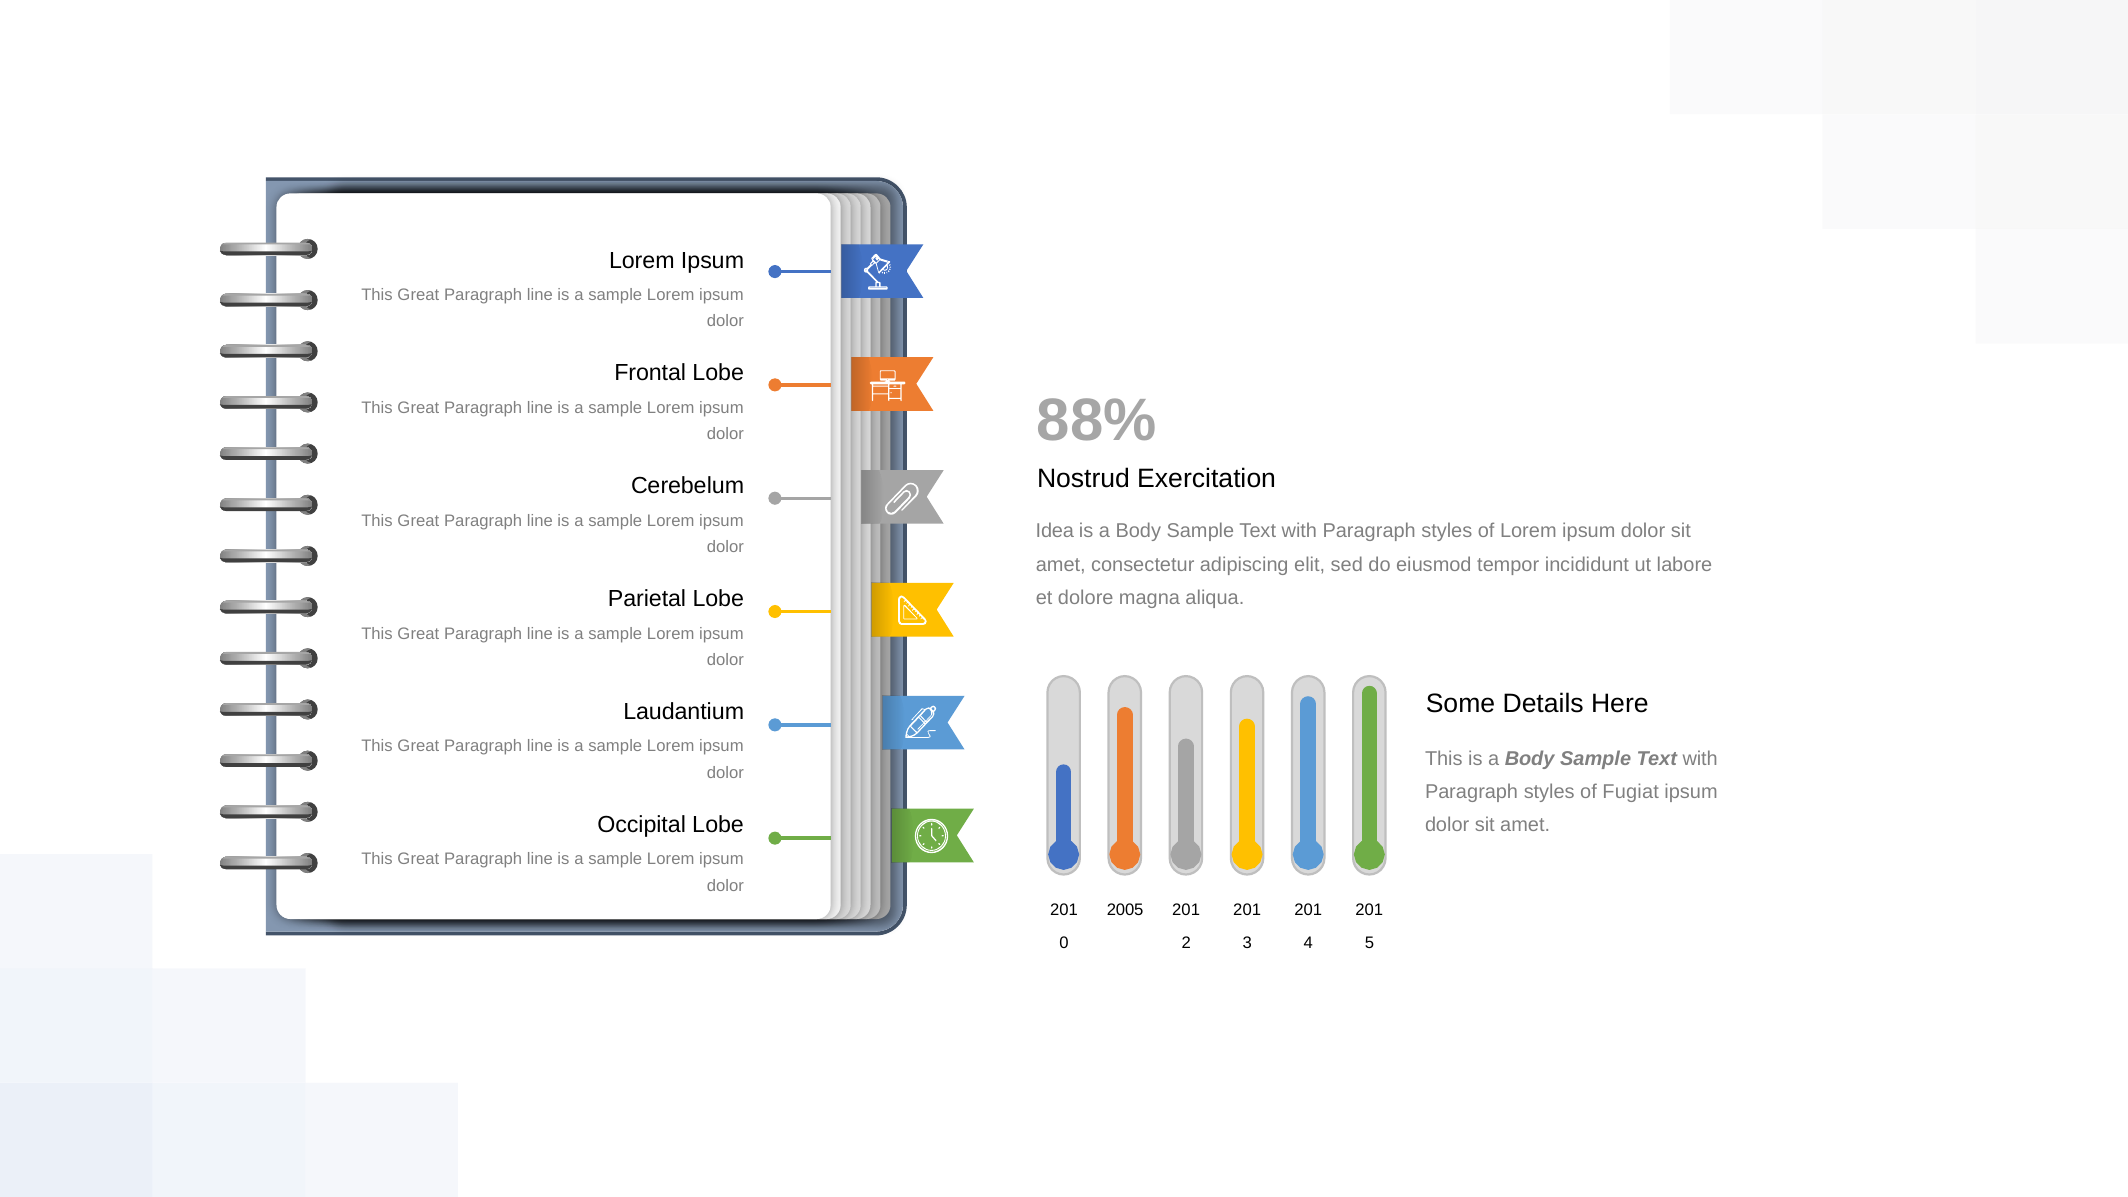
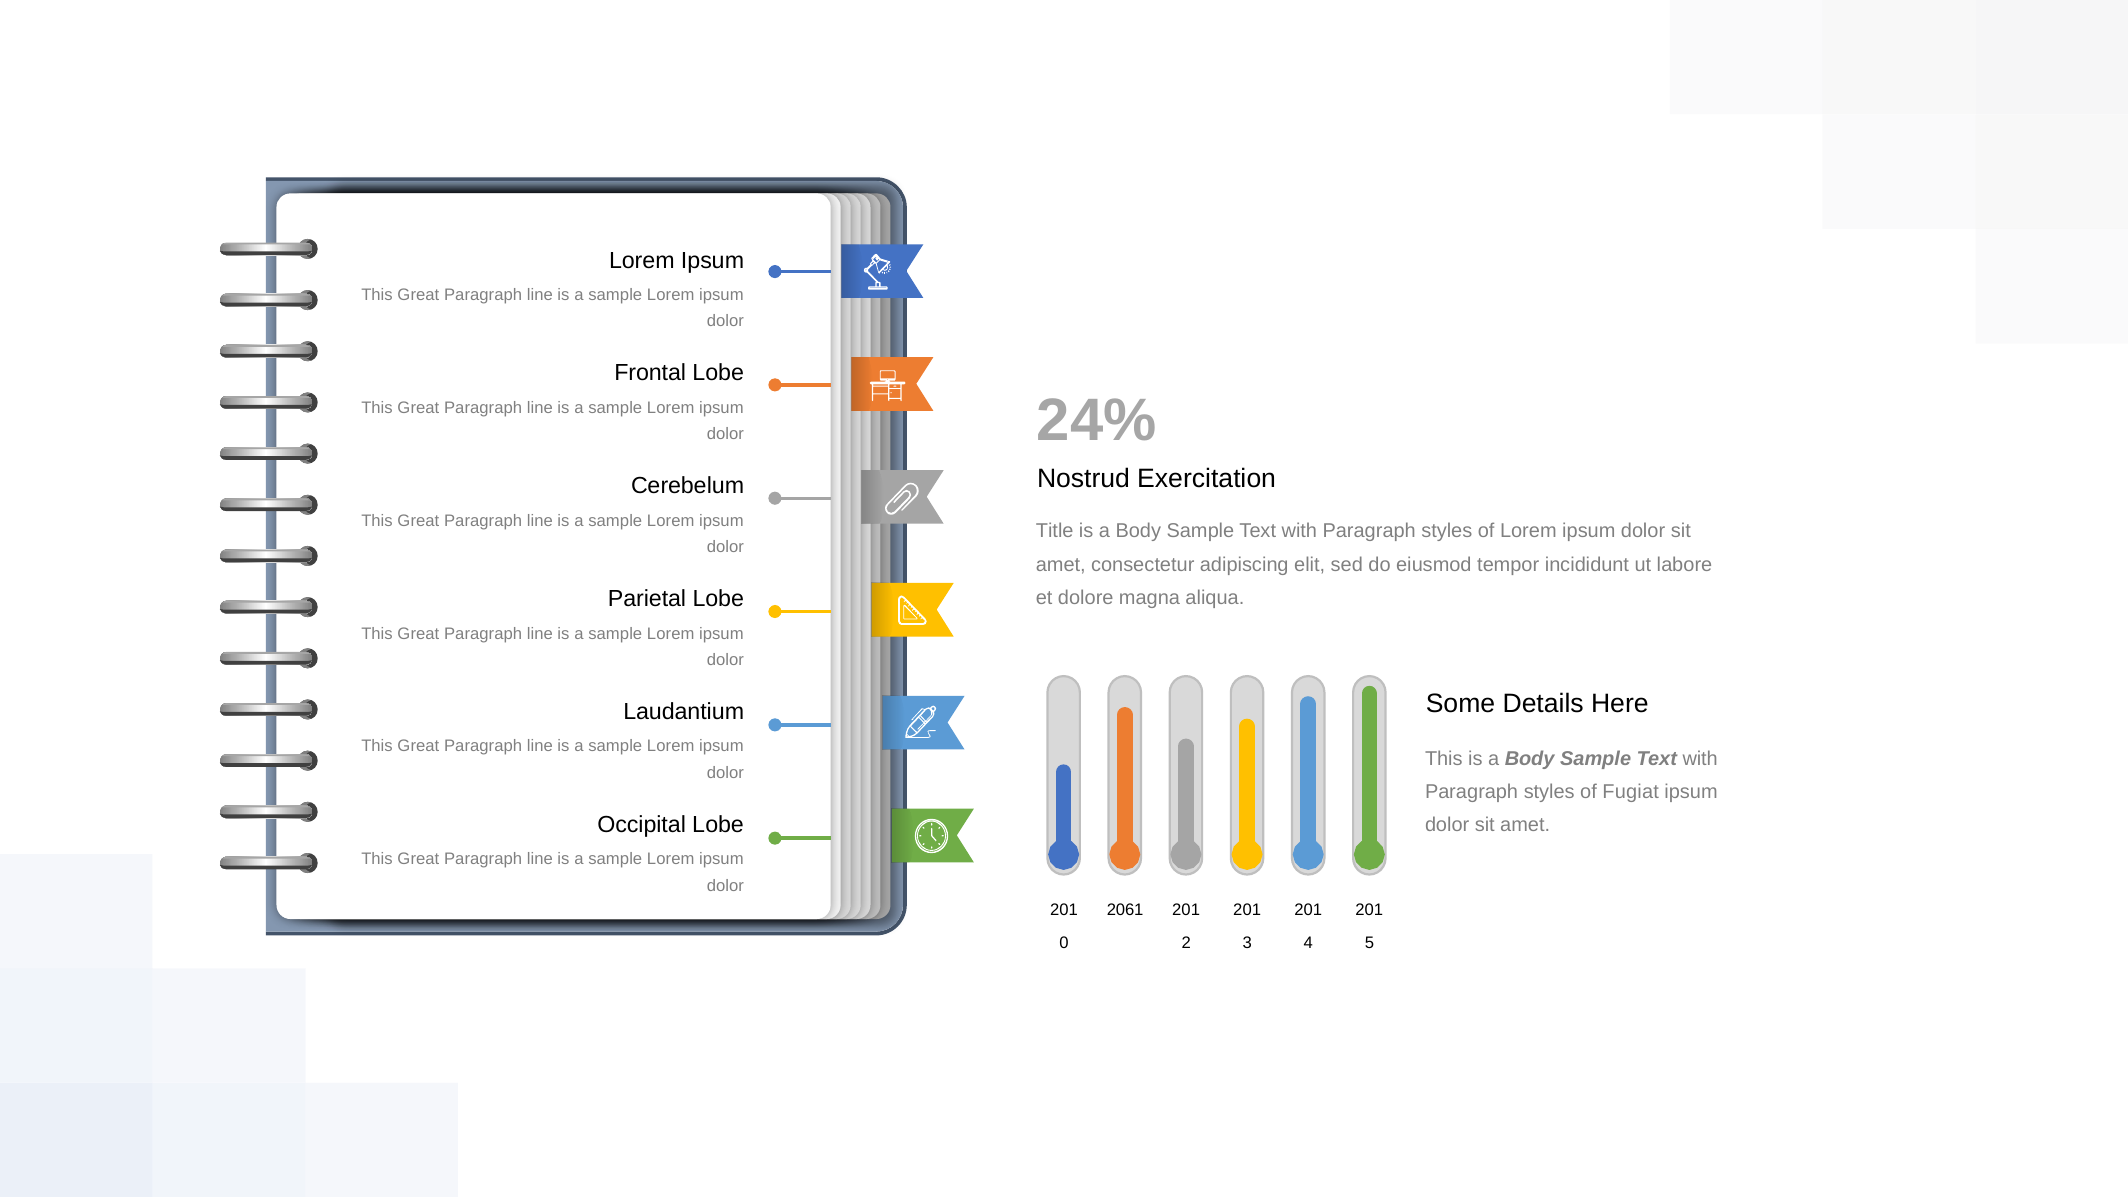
88%: 88% -> 24%
Idea: Idea -> Title
2005: 2005 -> 2061
